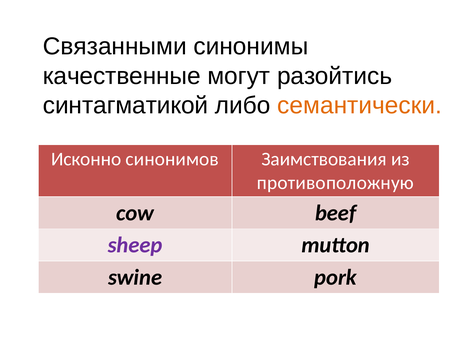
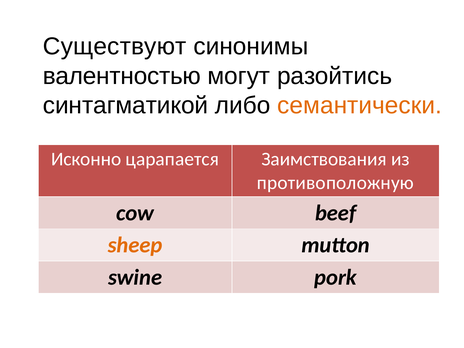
Связанными: Связанными -> Существуют
качественные: качественные -> валентностью
синонимов: синонимов -> царапается
sheep colour: purple -> orange
